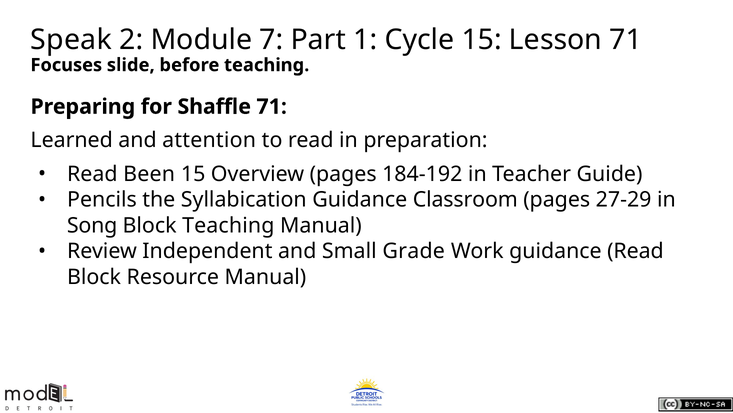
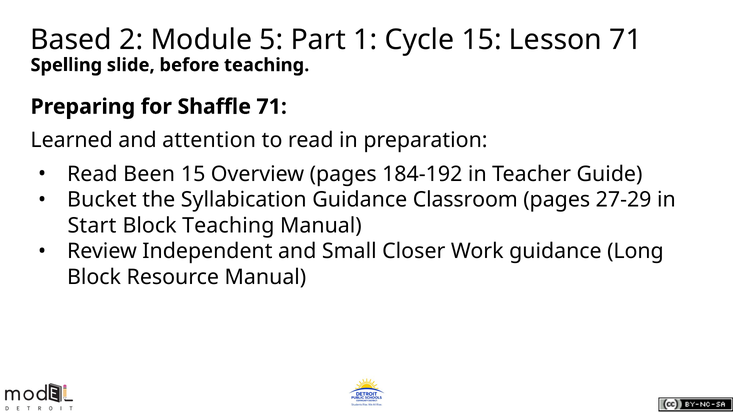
Speak: Speak -> Based
7: 7 -> 5
Focuses: Focuses -> Spelling
Pencils: Pencils -> Bucket
Song: Song -> Start
Grade: Grade -> Closer
guidance Read: Read -> Long
